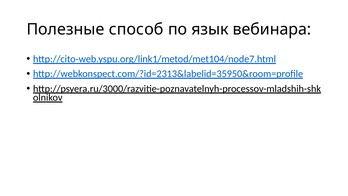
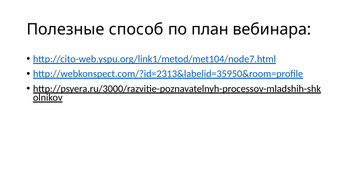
язык: язык -> план
